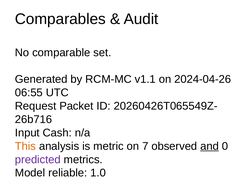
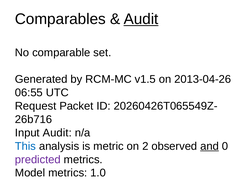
Audit at (141, 19) underline: none -> present
v1.1: v1.1 -> v1.5
2024-04-26: 2024-04-26 -> 2013-04-26
Input Cash: Cash -> Audit
This colour: orange -> blue
7: 7 -> 2
Model reliable: reliable -> metrics
